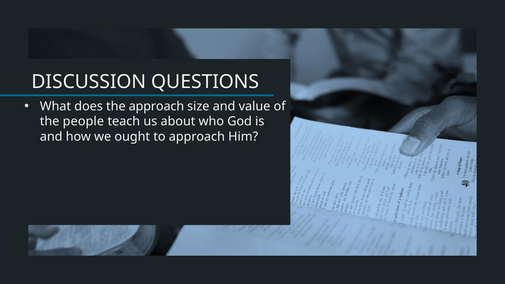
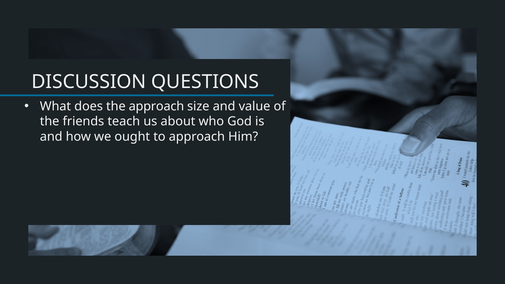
people: people -> friends
